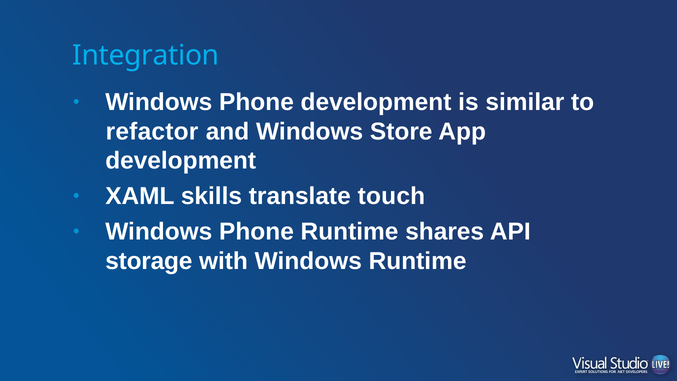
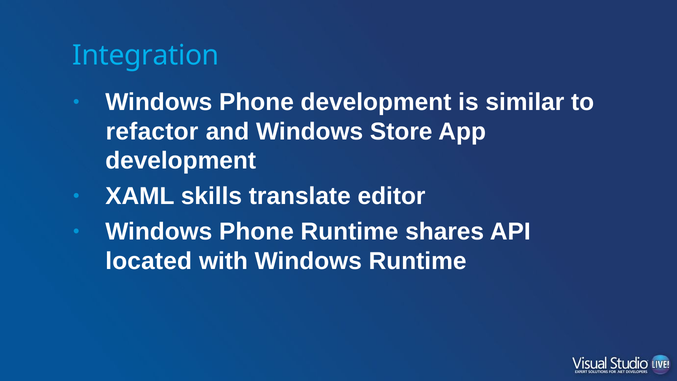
touch: touch -> editor
storage: storage -> located
